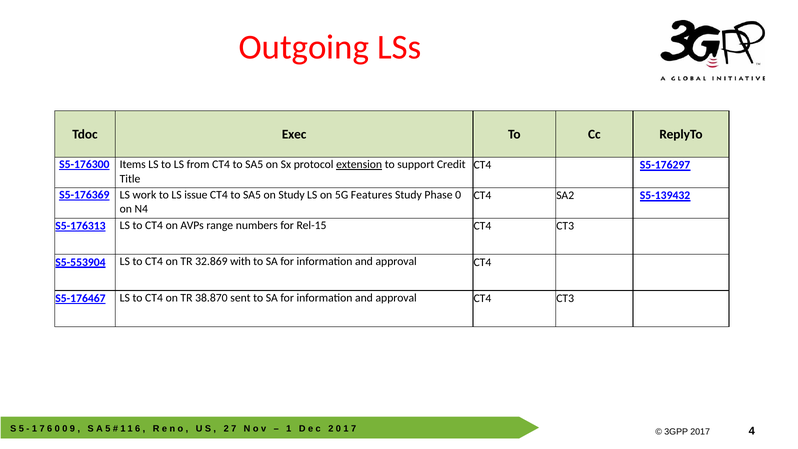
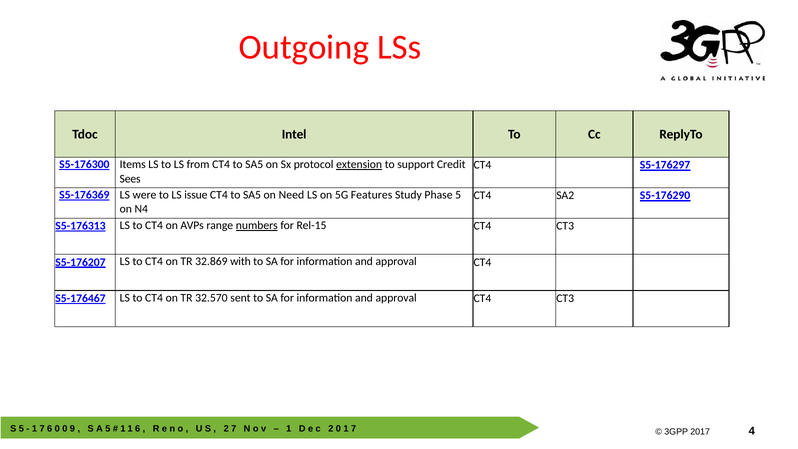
Exec: Exec -> Intel
Title: Title -> Sees
work: work -> were
on Study: Study -> Need
Phase 0: 0 -> 5
S5-139432: S5-139432 -> S5-176290
numbers underline: none -> present
S5-553904: S5-553904 -> S5-176207
38.870: 38.870 -> 32.570
